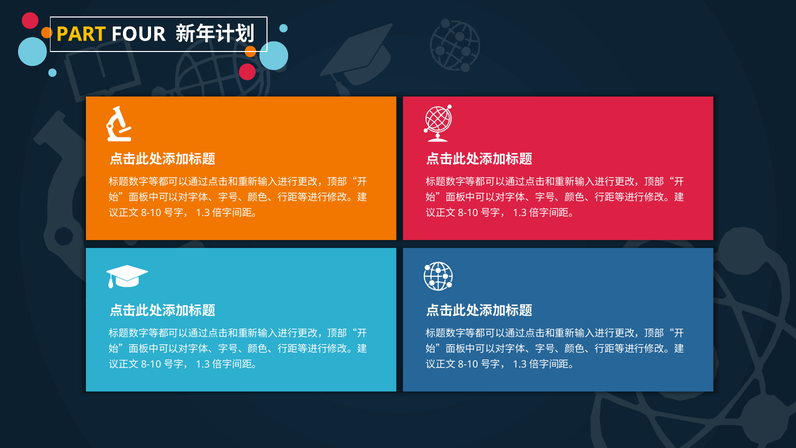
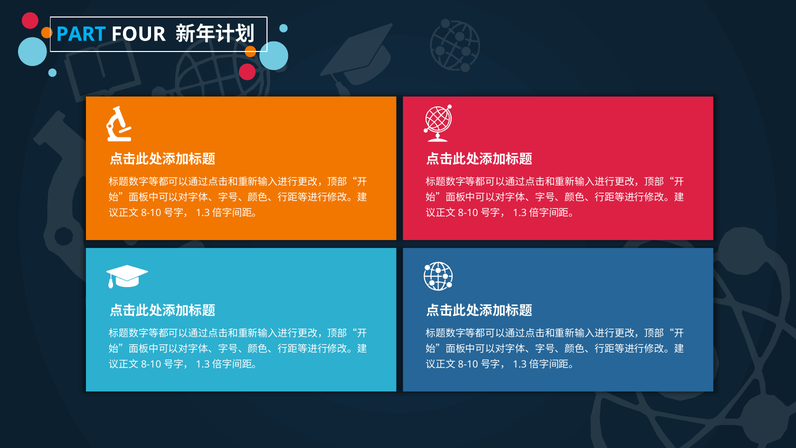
PART colour: yellow -> light blue
